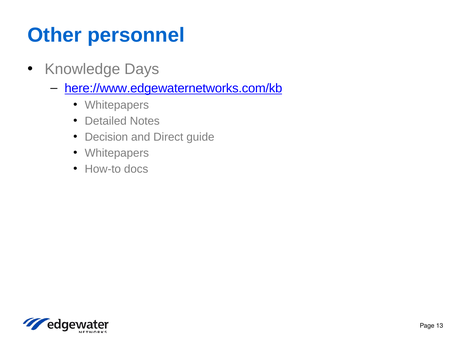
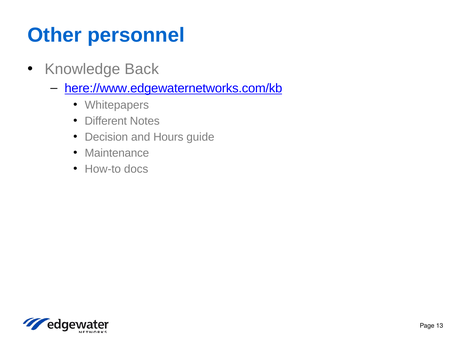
Days: Days -> Back
Detailed: Detailed -> Different
Direct: Direct -> Hours
Whitepapers at (117, 153): Whitepapers -> Maintenance
